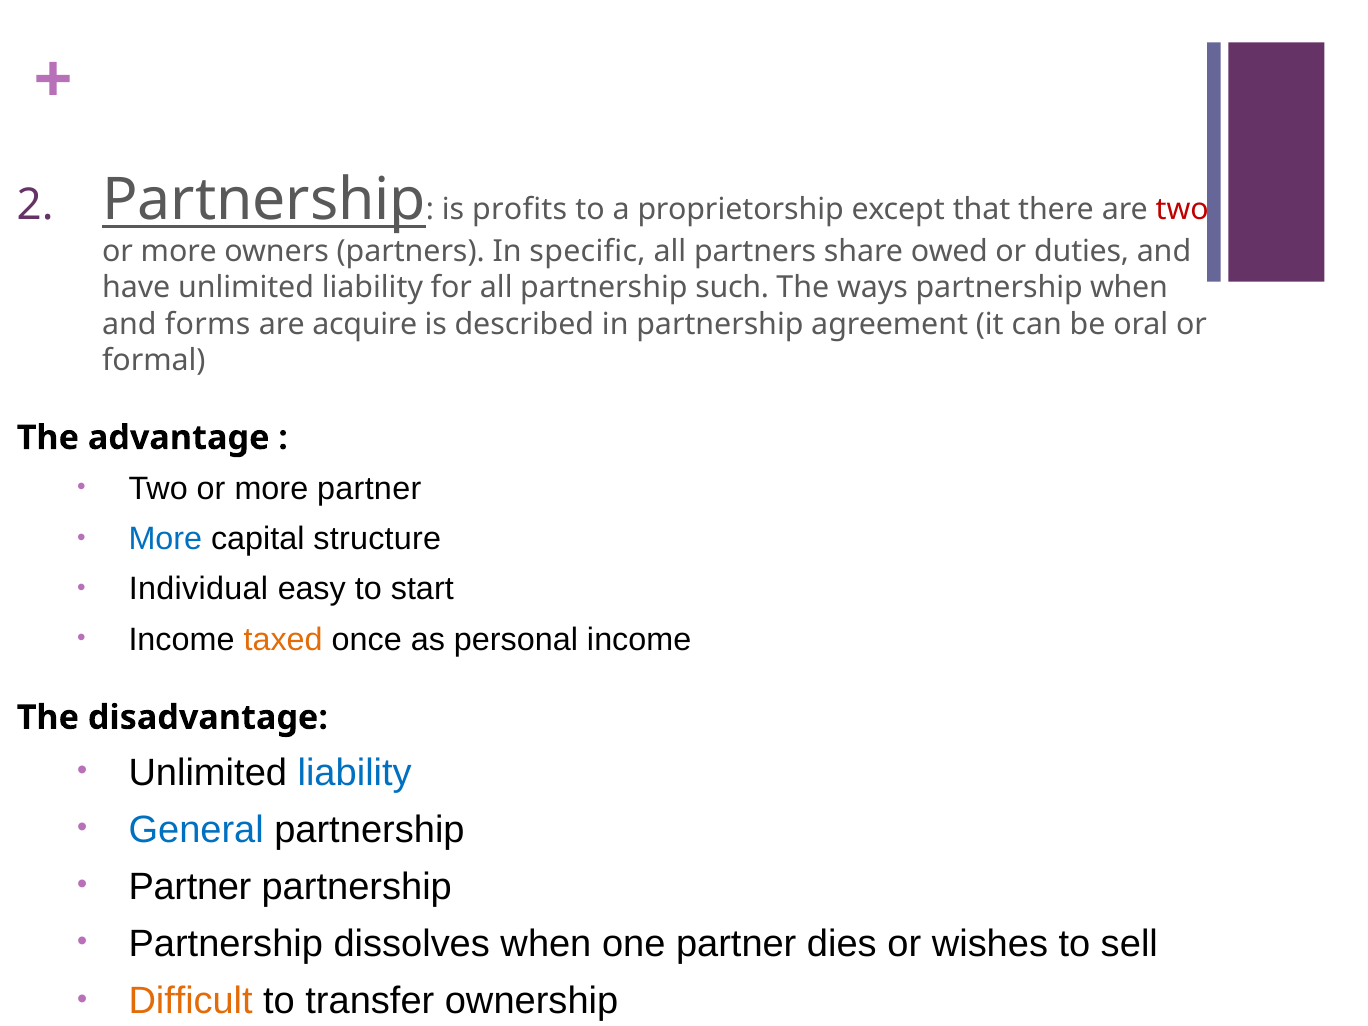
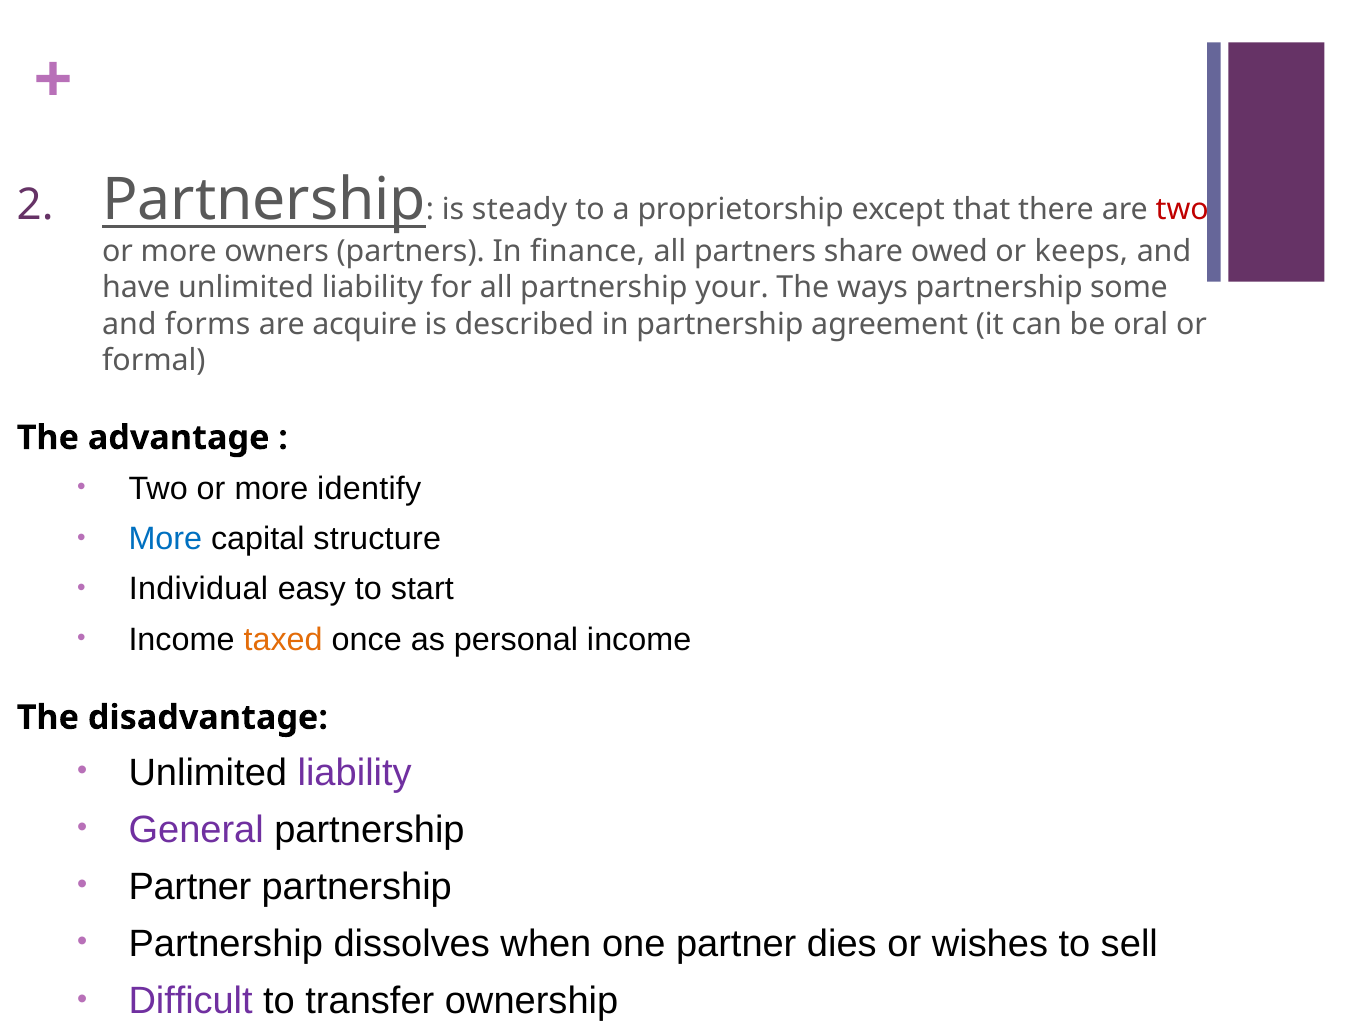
profits: profits -> steady
specific: specific -> finance
duties: duties -> keeps
such: such -> your
partnership when: when -> some
more partner: partner -> identify
liability at (355, 773) colour: blue -> purple
General colour: blue -> purple
Difficult colour: orange -> purple
